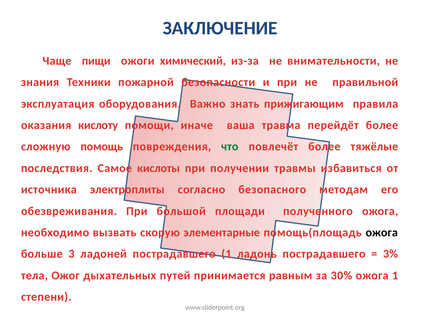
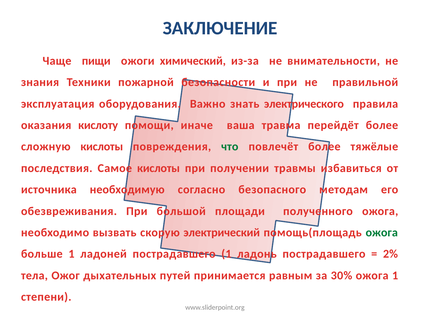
прижигающим: прижигающим -> электрического
сложную помощь: помощь -> кислоты
электроплиты: электроплиты -> необходимую
элементарные: элементарные -> электрический
ожога at (382, 233) colour: black -> green
больше 3: 3 -> 1
3%: 3% -> 2%
